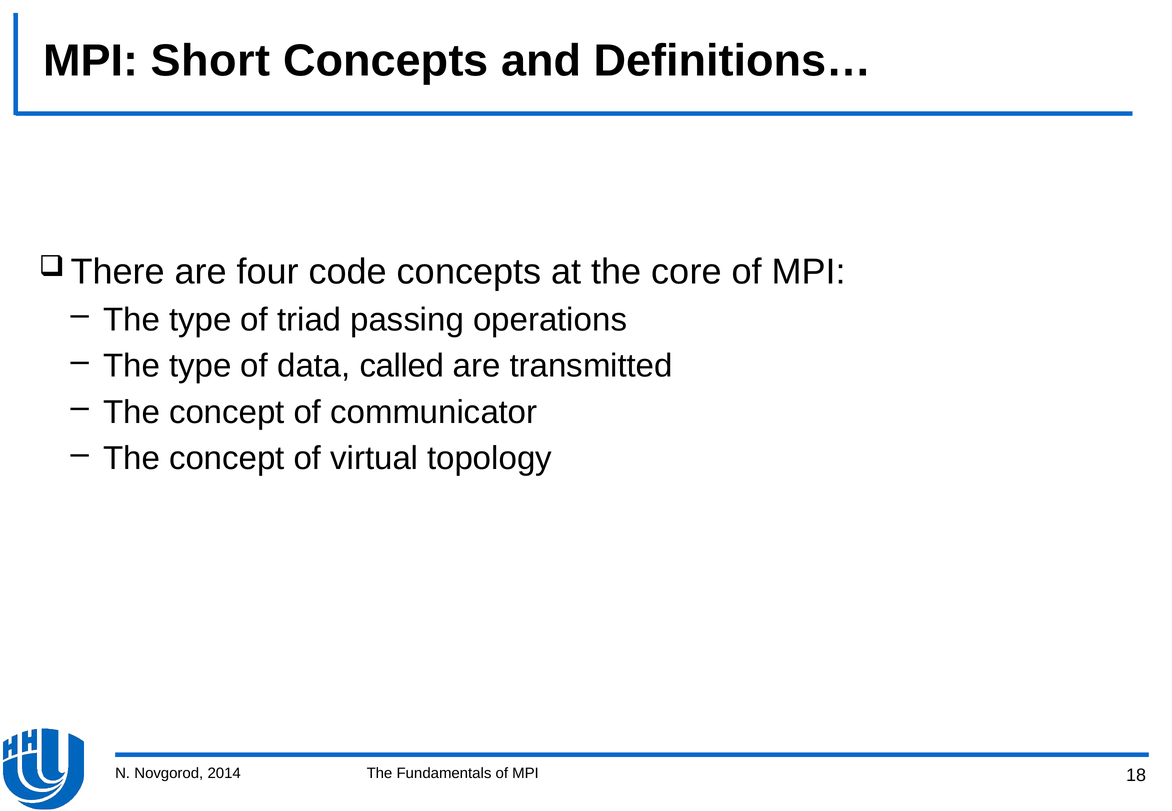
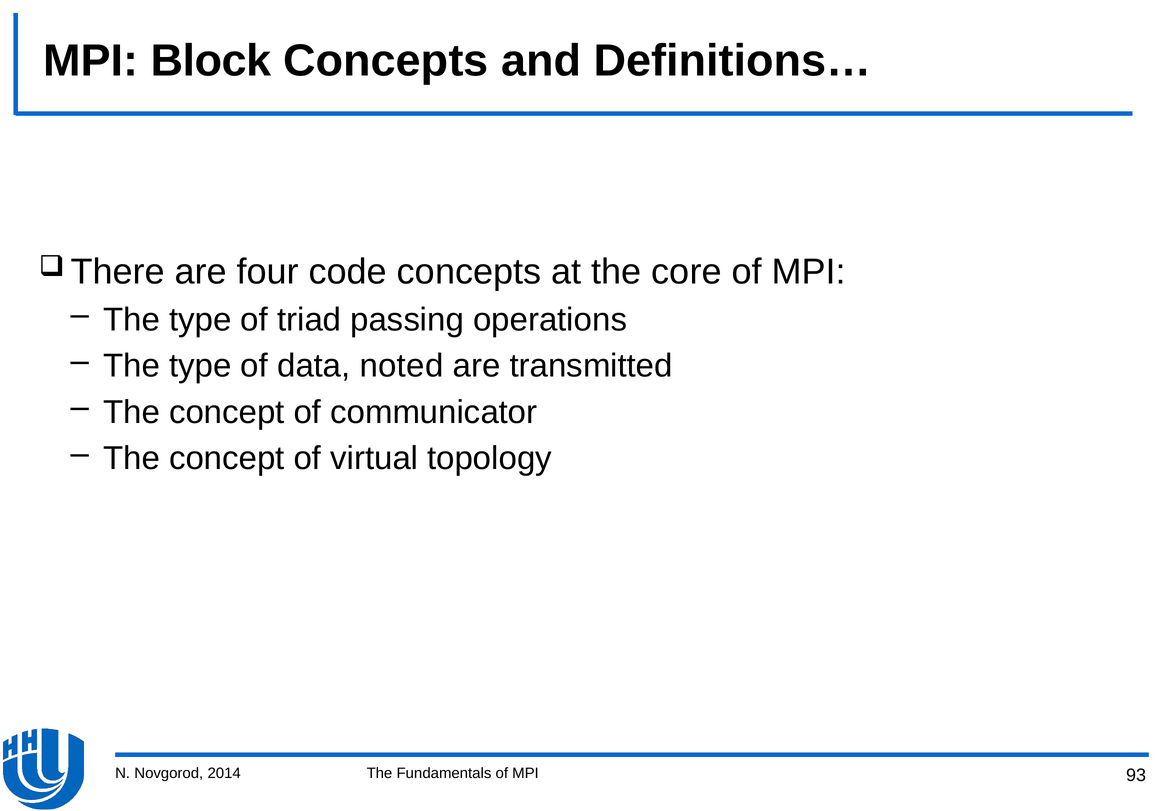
Short: Short -> Block
called: called -> noted
18: 18 -> 93
